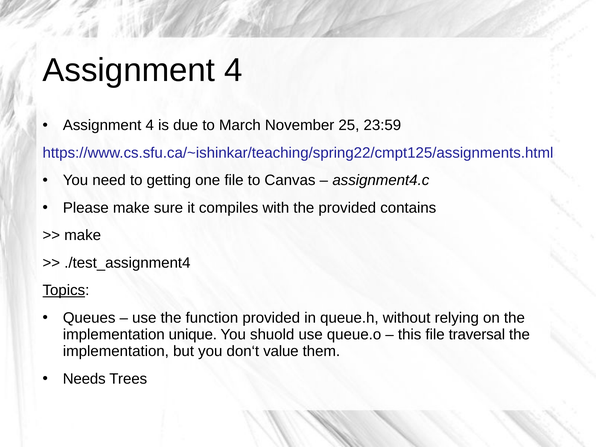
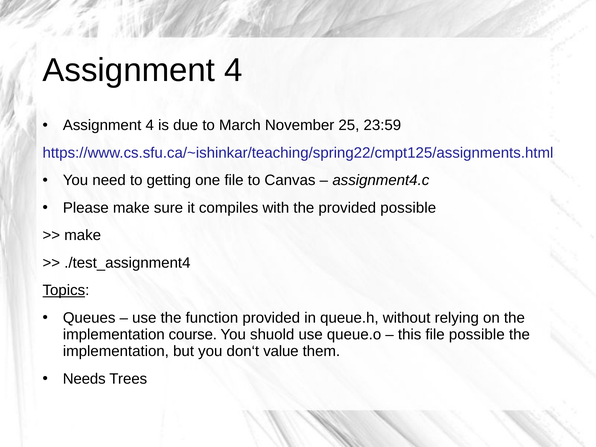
provided contains: contains -> possible
unique: unique -> course
file traversal: traversal -> possible
